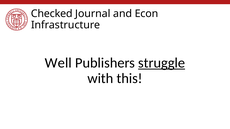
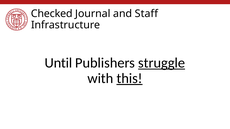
Econ: Econ -> Staff
Well: Well -> Until
this underline: none -> present
